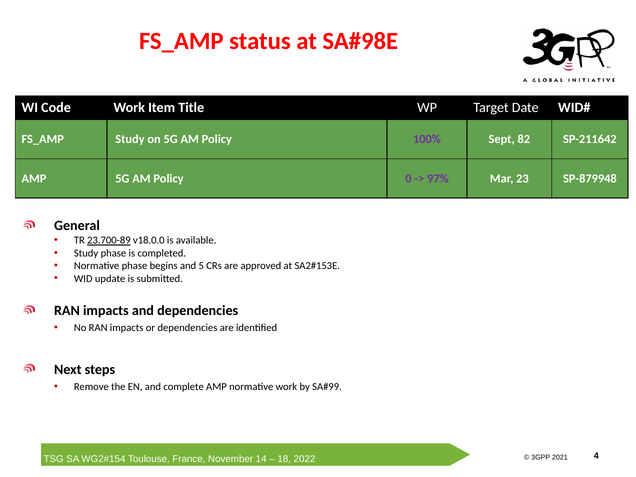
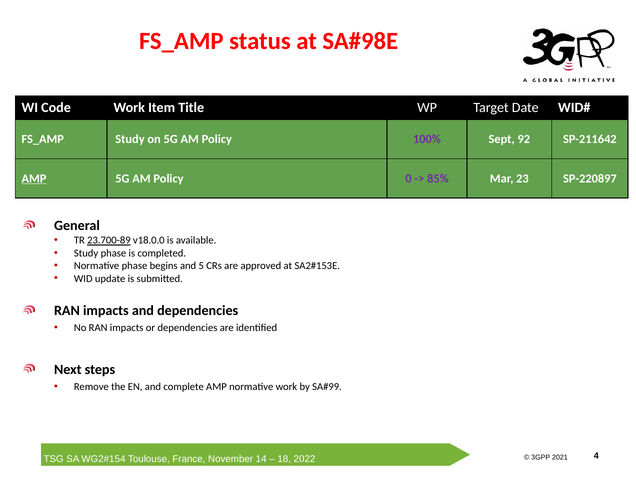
82: 82 -> 92
AMP at (34, 179) underline: none -> present
97%: 97% -> 85%
SP-879948: SP-879948 -> SP-220897
